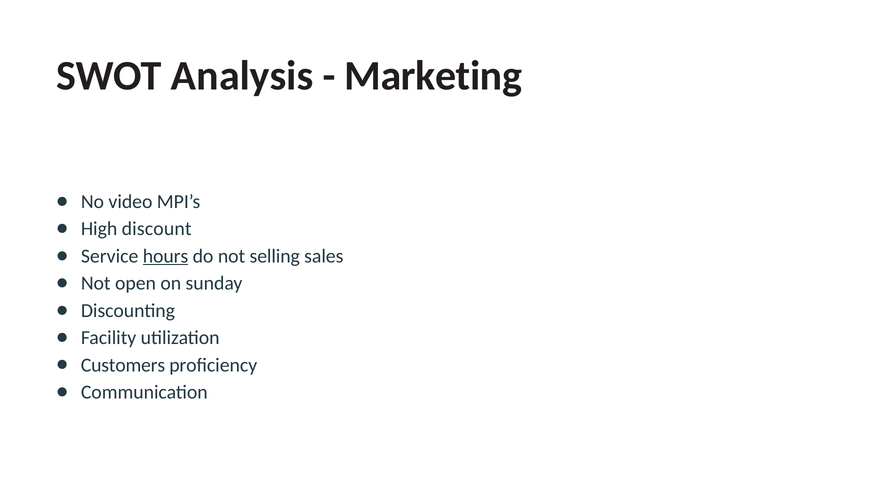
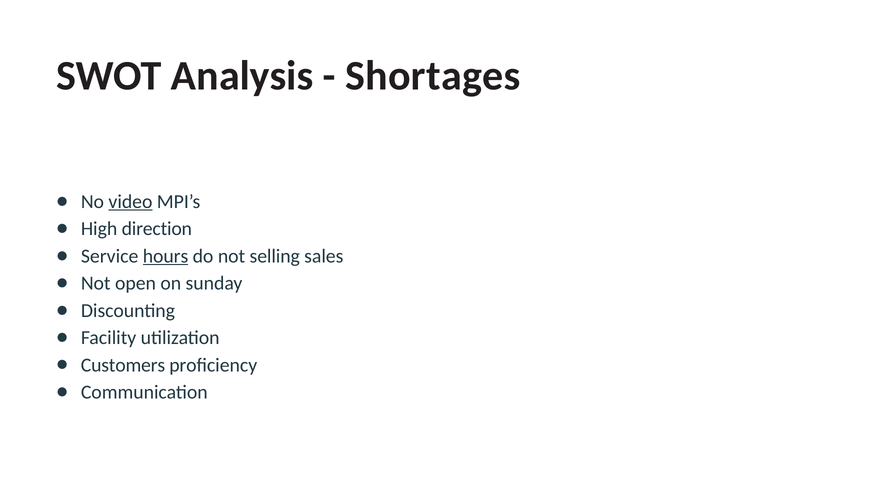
Marketing: Marketing -> Shortages
video underline: none -> present
discount: discount -> direction
